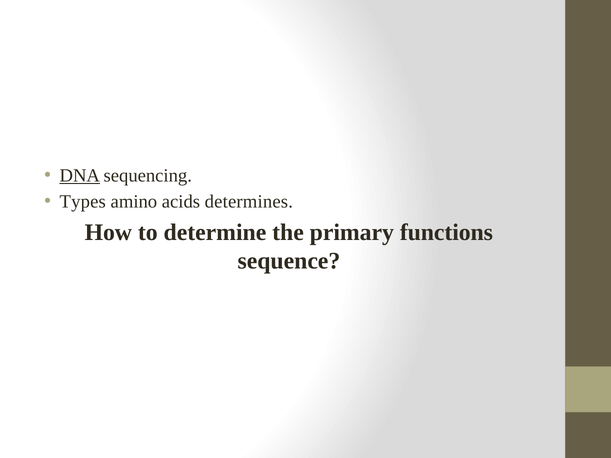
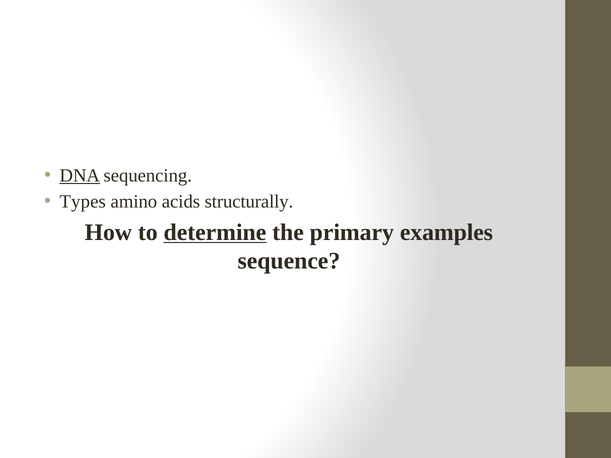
determines: determines -> structurally
determine underline: none -> present
functions: functions -> examples
